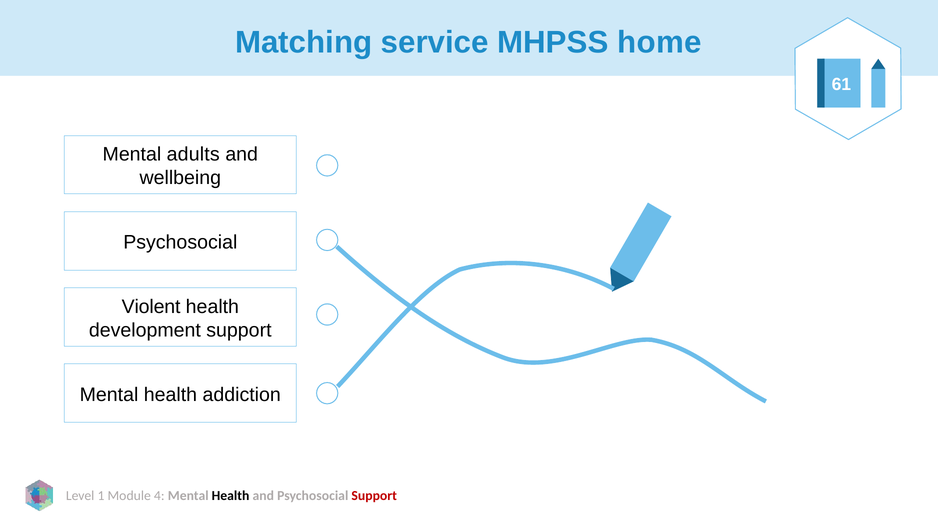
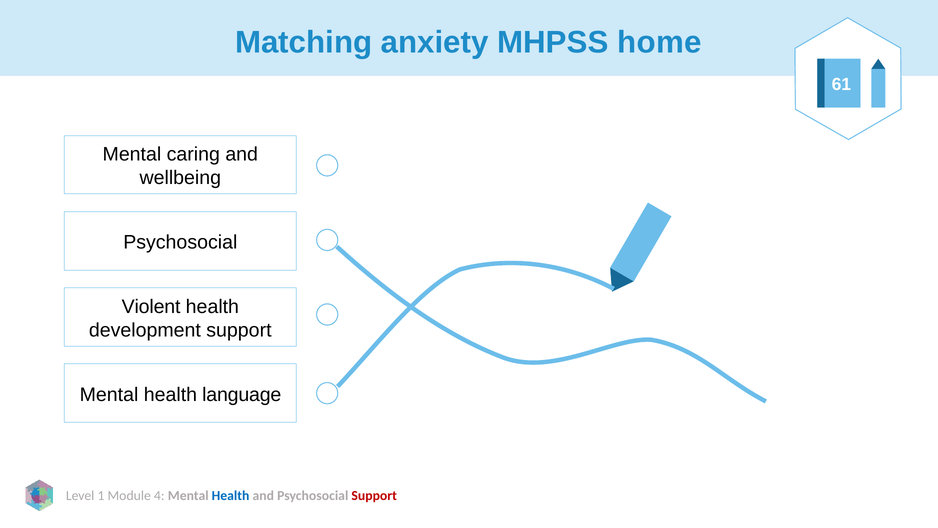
service: service -> anxiety
adults: adults -> caring
addiction: addiction -> language
Health at (231, 496) colour: black -> blue
